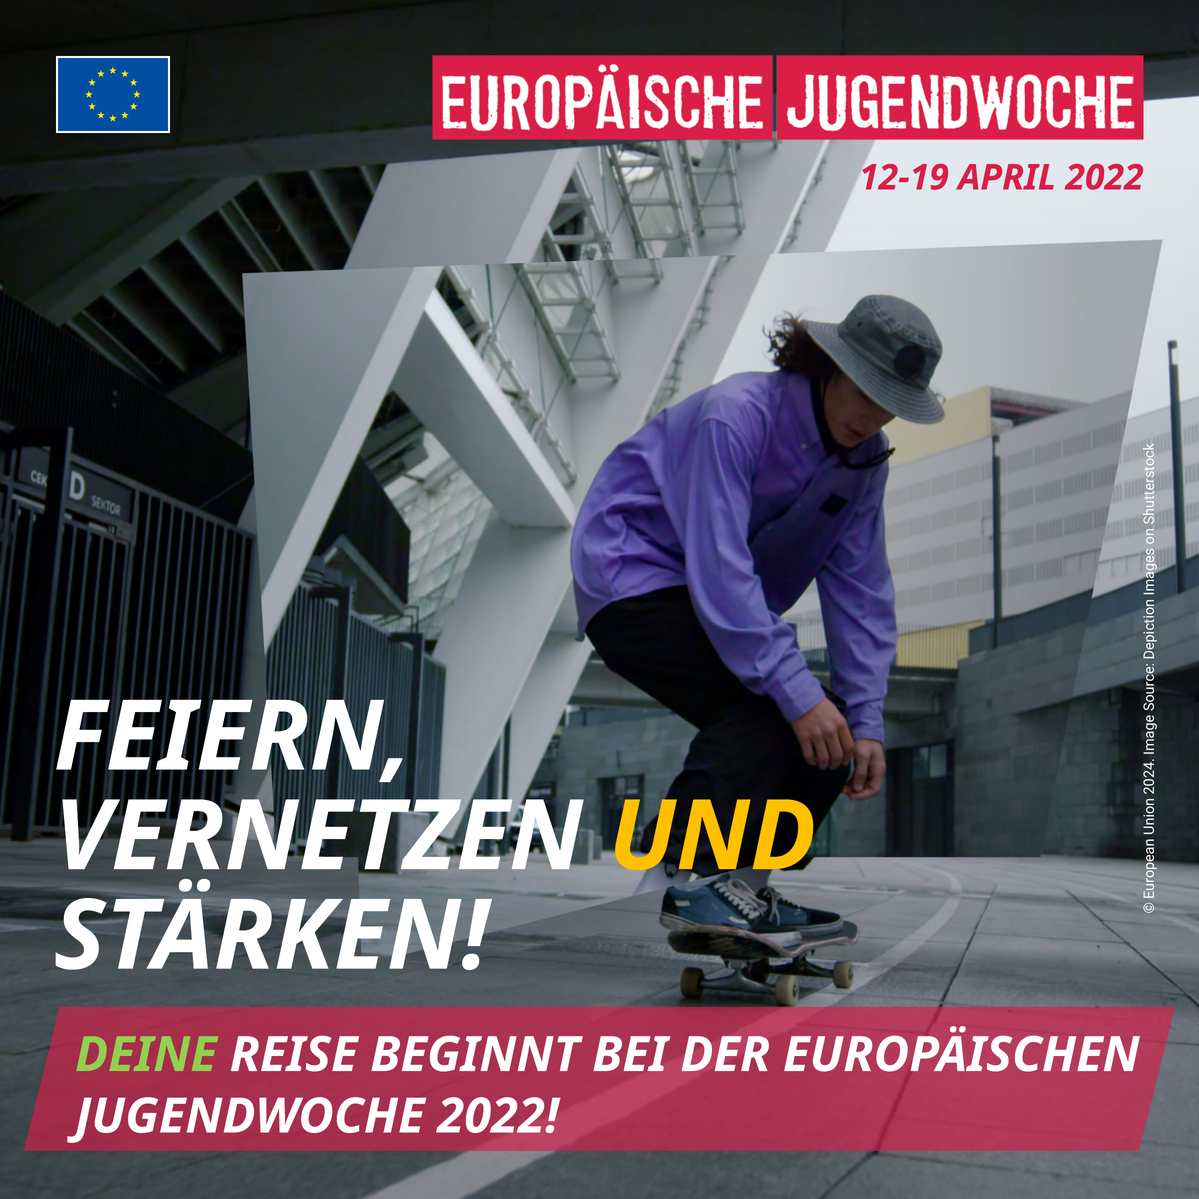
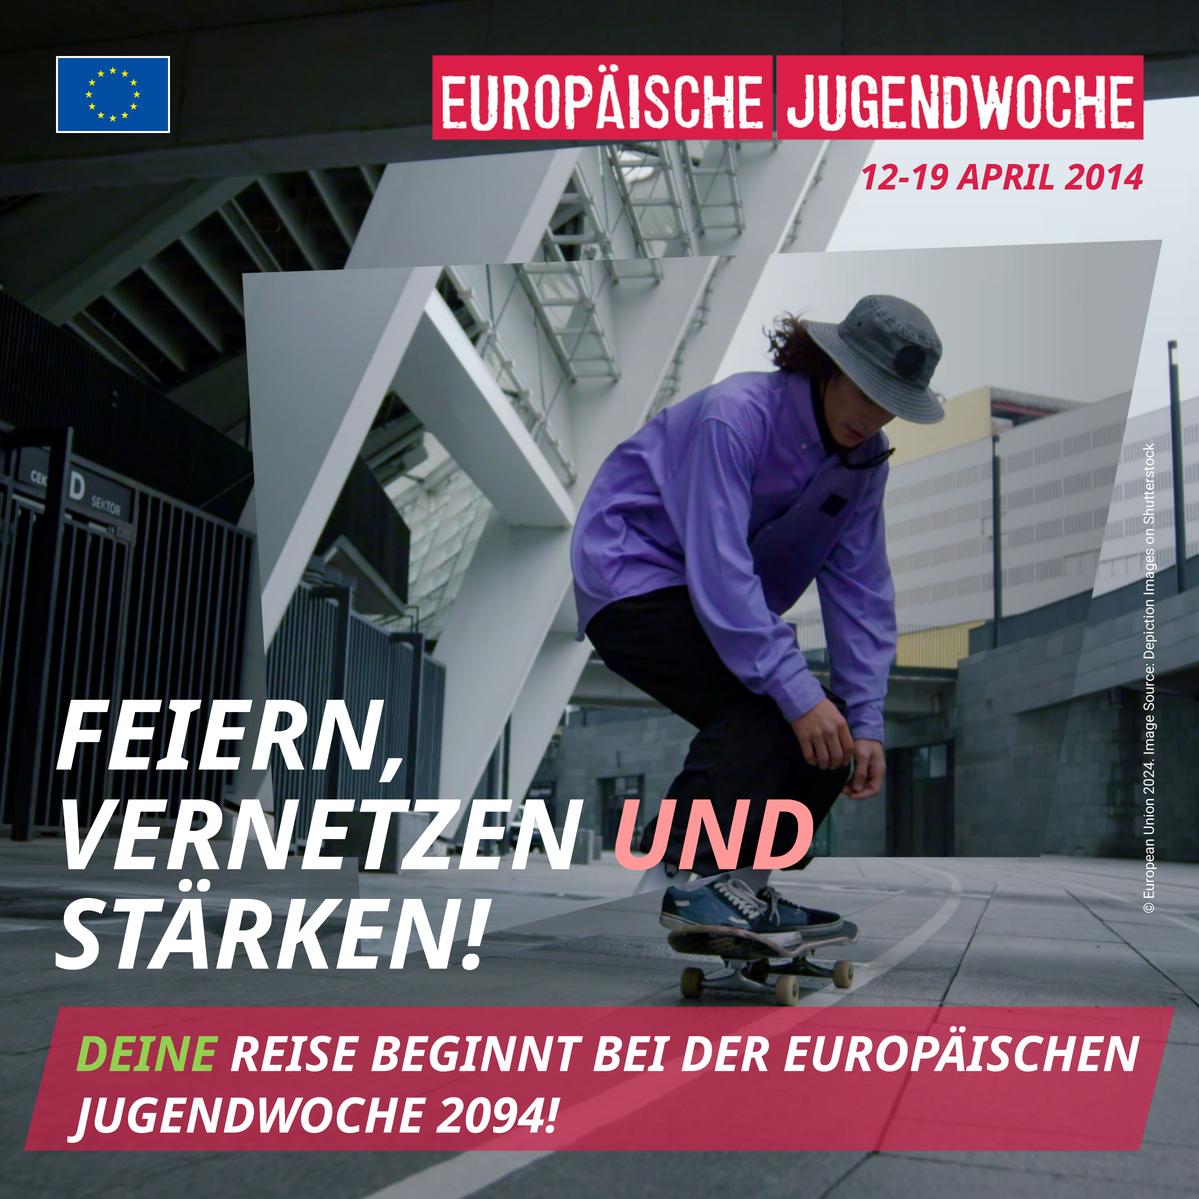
2022 at (1105, 178): 2022 -> 2014
UND colour: yellow -> pink
JUGENDWOCHE 2022: 2022 -> 2094
